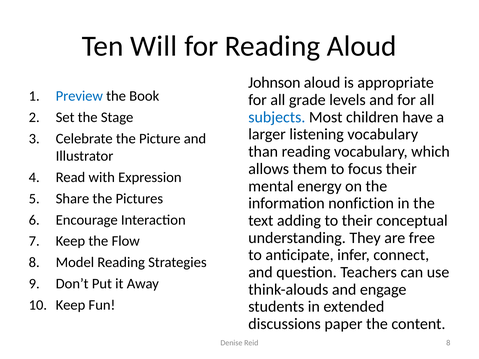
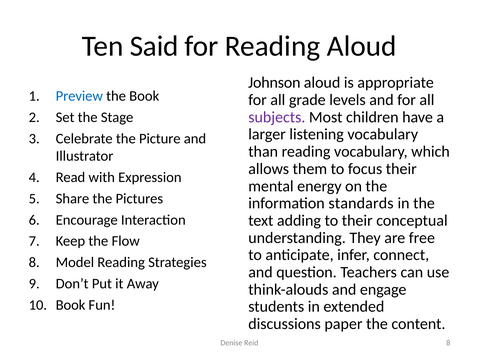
Will: Will -> Said
subjects colour: blue -> purple
nonfiction: nonfiction -> standards
Keep at (70, 305): Keep -> Book
